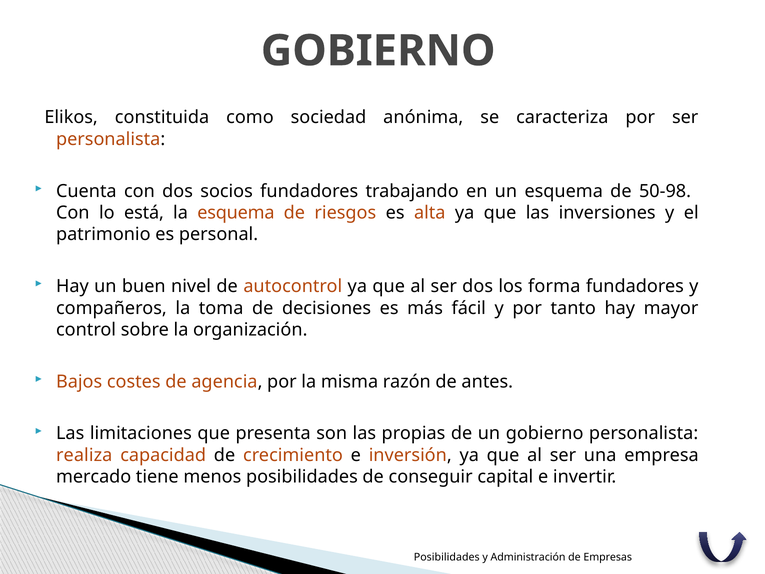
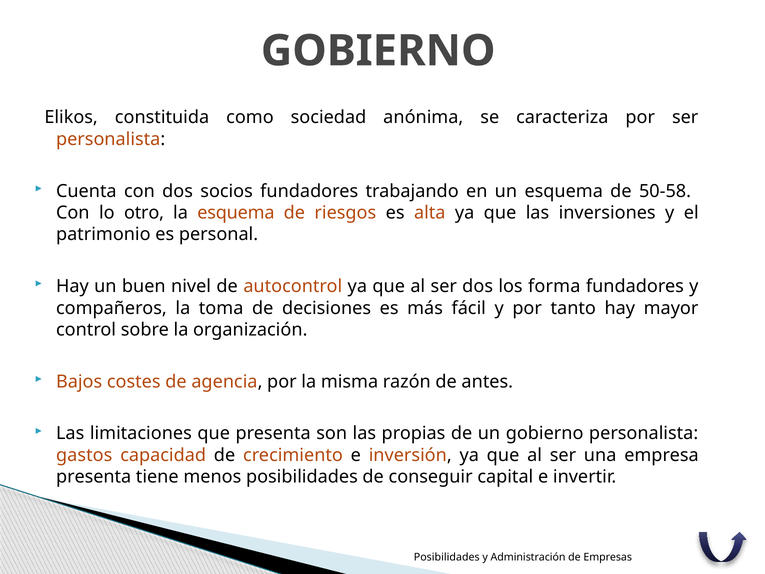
50-98: 50-98 -> 50-58
está: está -> otro
realiza: realiza -> gastos
mercado at (94, 477): mercado -> presenta
